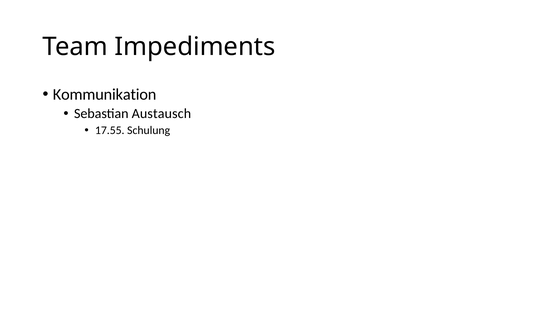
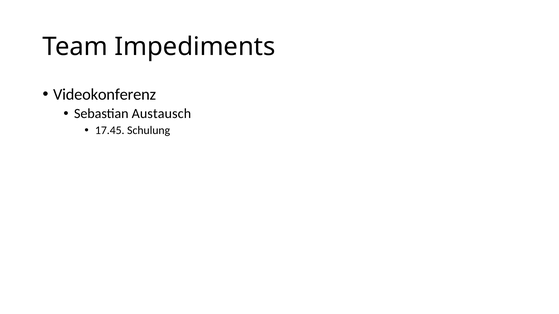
Kommunikation: Kommunikation -> Videokonferenz
17.55: 17.55 -> 17.45
